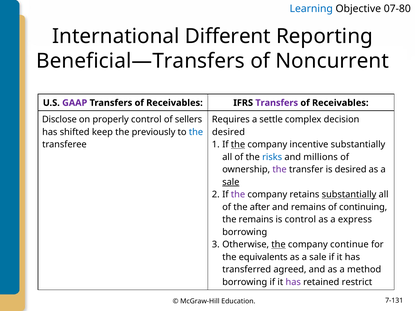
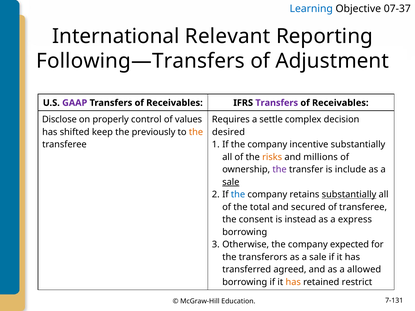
07-80: 07-80 -> 07-37
Different: Different -> Relevant
Beneficial—Transfers: Beneficial—Transfers -> Following—Transfers
Noncurrent: Noncurrent -> Adjustment
sellers: sellers -> values
the at (196, 132) colour: blue -> orange
the at (238, 145) underline: present -> none
risks colour: blue -> orange
is desired: desired -> include
the at (238, 195) colour: purple -> blue
after: after -> total
and remains: remains -> secured
of continuing: continuing -> transferee
the remains: remains -> consent
is control: control -> instead
the at (279, 245) underline: present -> none
continue: continue -> expected
equivalents: equivalents -> transferors
method: method -> allowed
has at (293, 282) colour: purple -> orange
